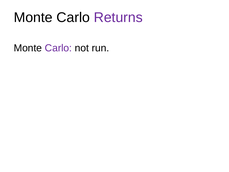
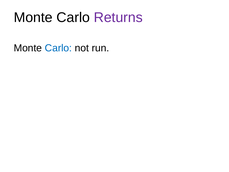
Carlo at (58, 48) colour: purple -> blue
